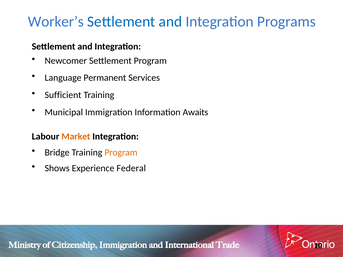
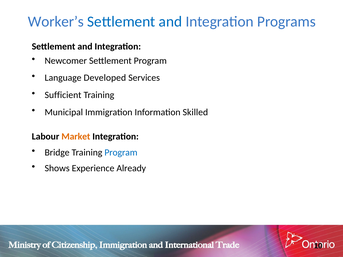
Permanent: Permanent -> Developed
Awaits: Awaits -> Skilled
Program at (121, 153) colour: orange -> blue
Federal: Federal -> Already
